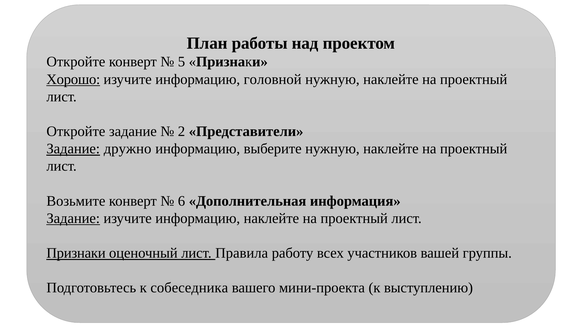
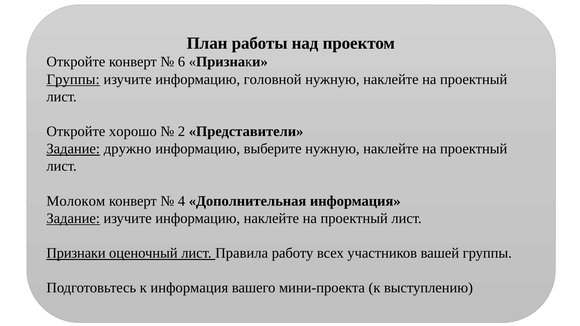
5: 5 -> 6
Хорошо at (73, 79): Хорошо -> Группы
Откройте задание: задание -> хорошо
Возьмите: Возьмите -> Молоком
6: 6 -> 4
к собеседника: собеседника -> информация
